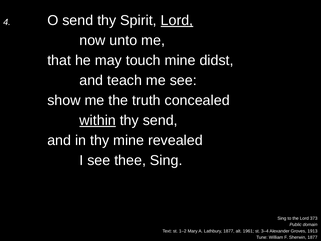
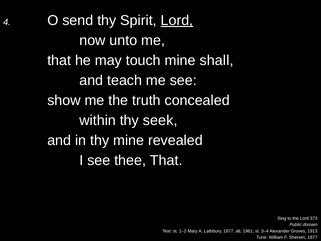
didst: didst -> shall
within underline: present -> none
thy send: send -> seek
thee Sing: Sing -> That
